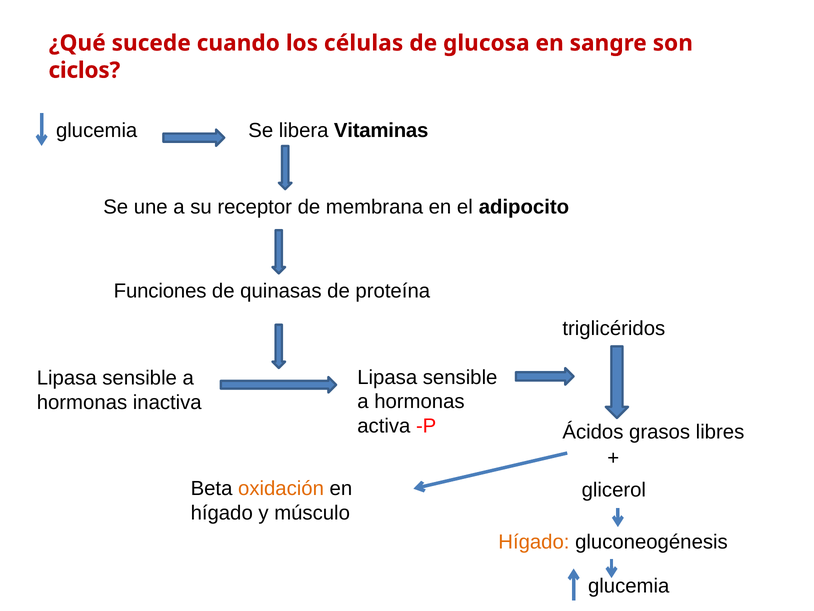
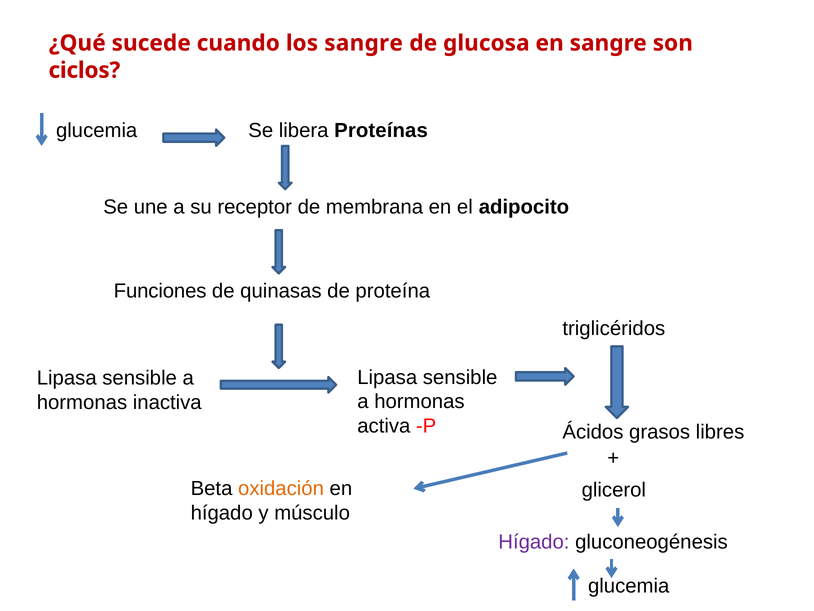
los células: células -> sangre
Vitaminas: Vitaminas -> Proteínas
Hígado at (534, 542) colour: orange -> purple
